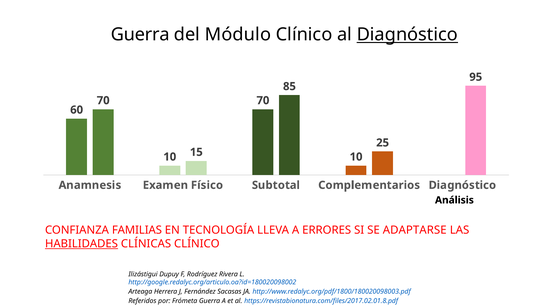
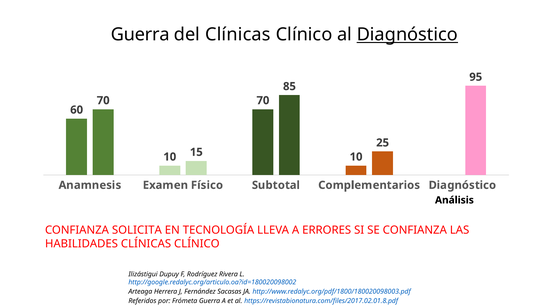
del Módulo: Módulo -> Clínicas
FAMILIAS: FAMILIAS -> SOLICITA
SE ADAPTARSE: ADAPTARSE -> CONFIANZA
HABILIDADES underline: present -> none
